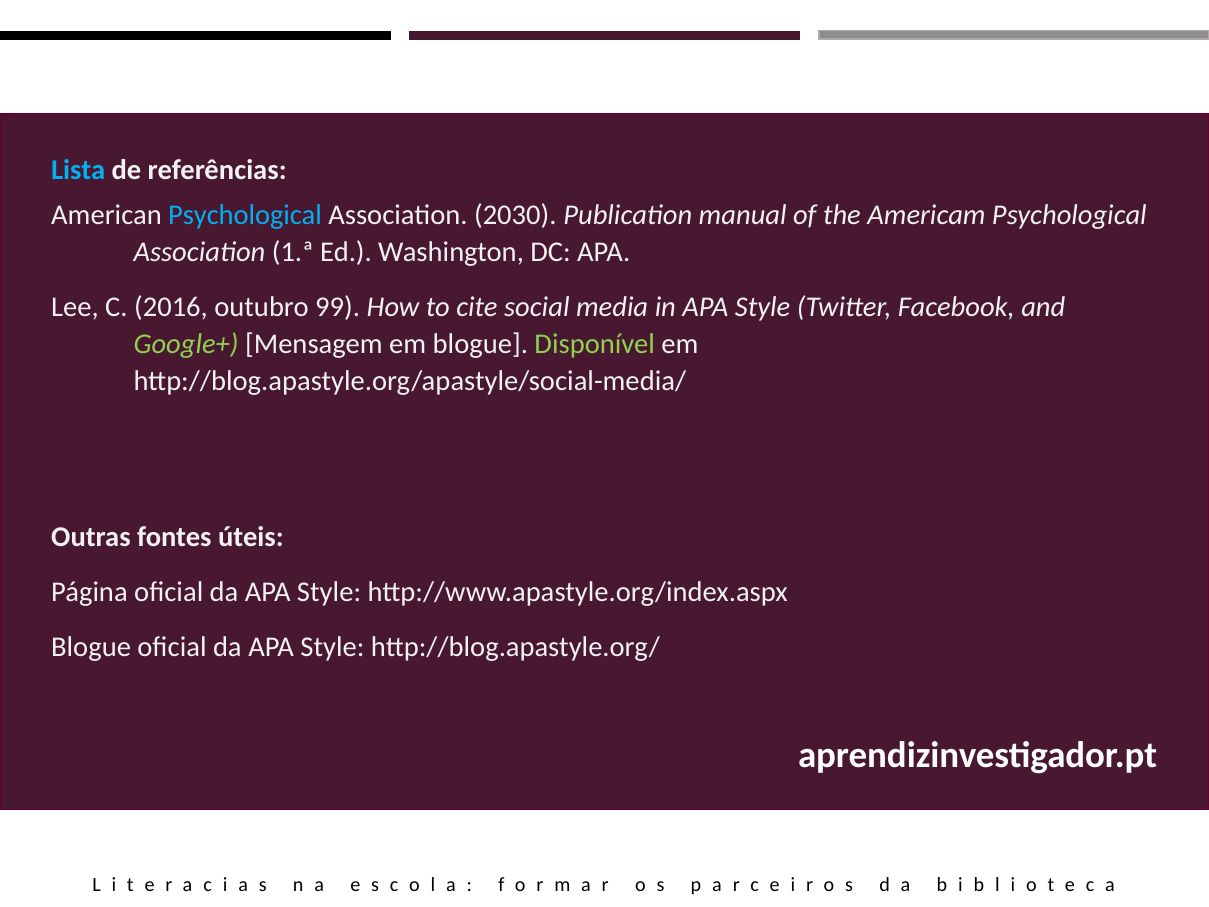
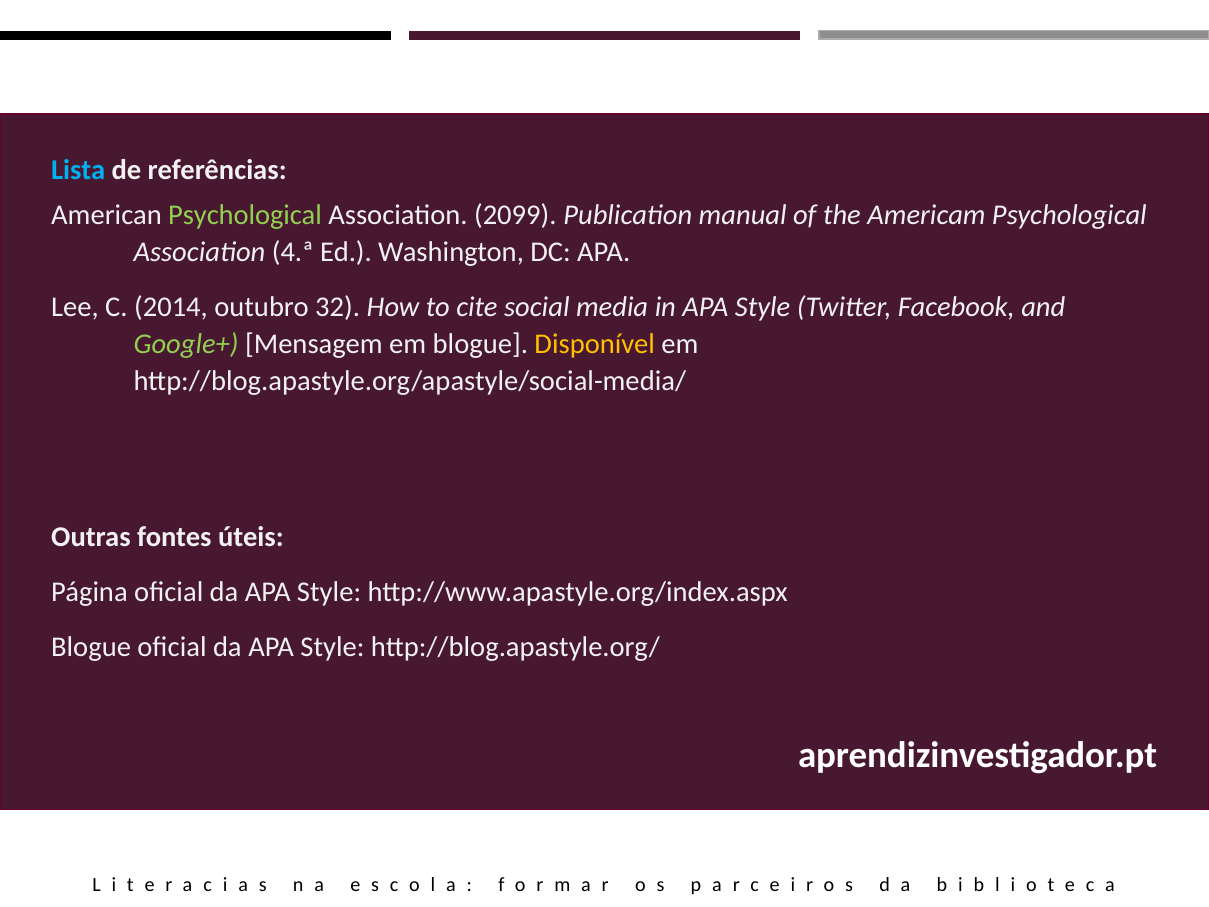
Psychological at (245, 215) colour: light blue -> light green
2030: 2030 -> 2099
1.ª: 1.ª -> 4.ª
2016: 2016 -> 2014
99: 99 -> 32
Disponível colour: light green -> yellow
